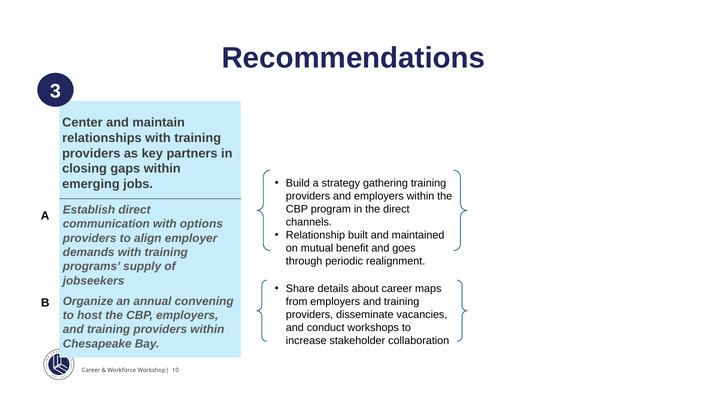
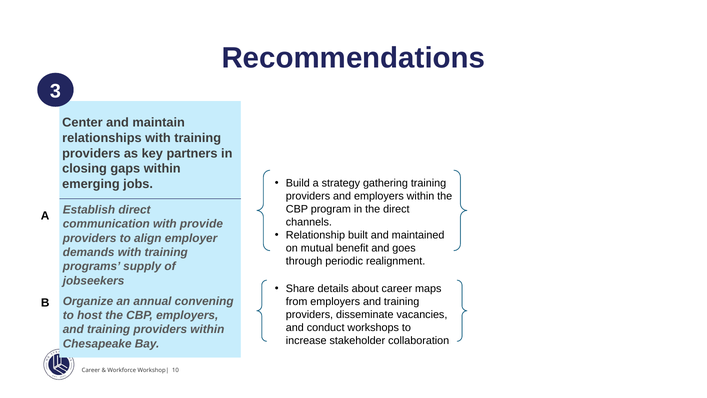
options: options -> provide
